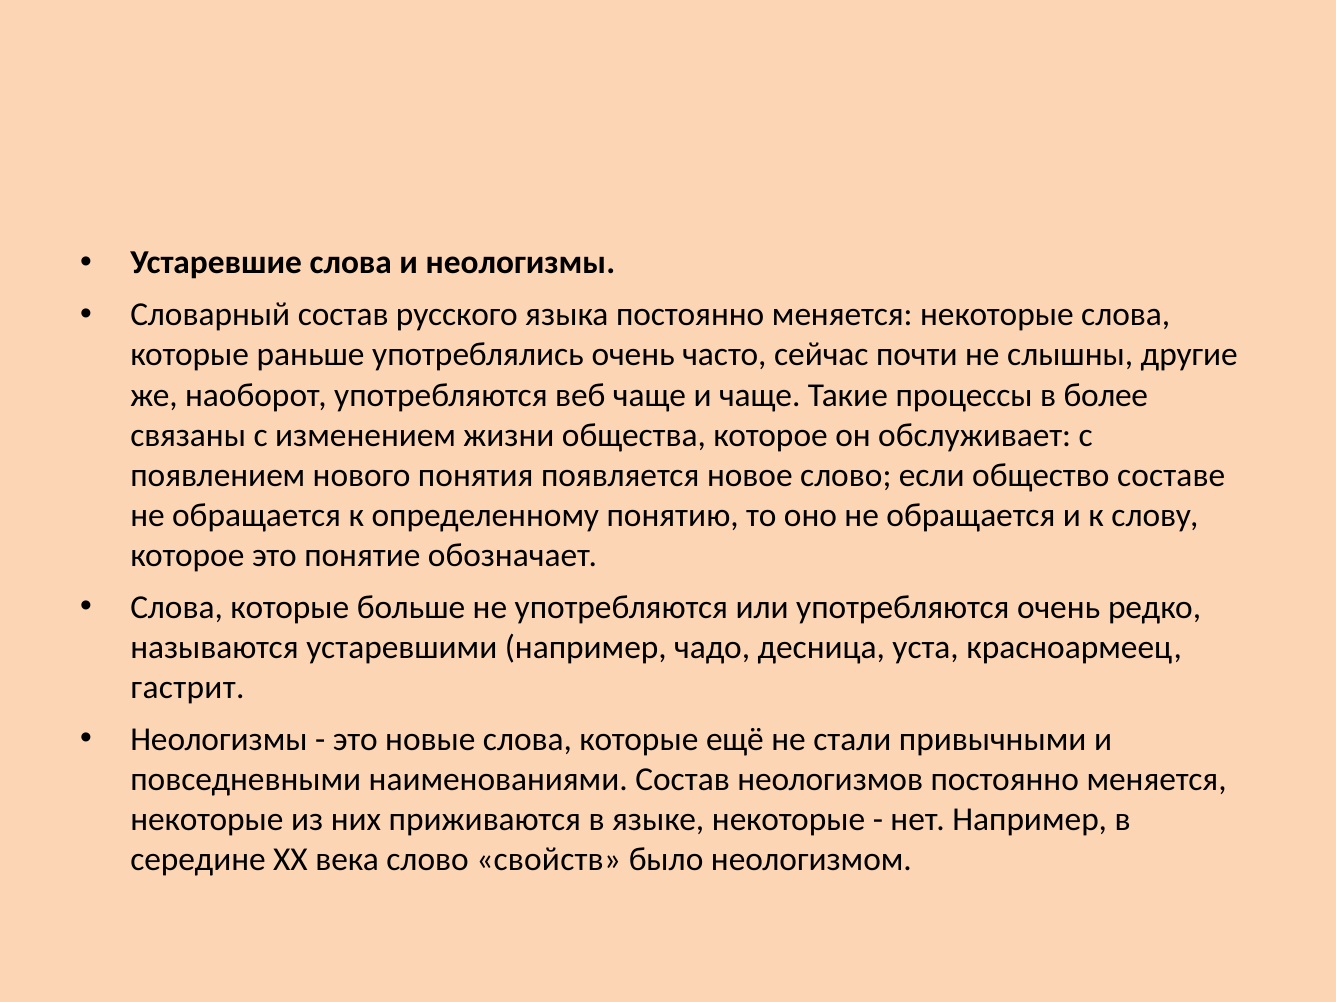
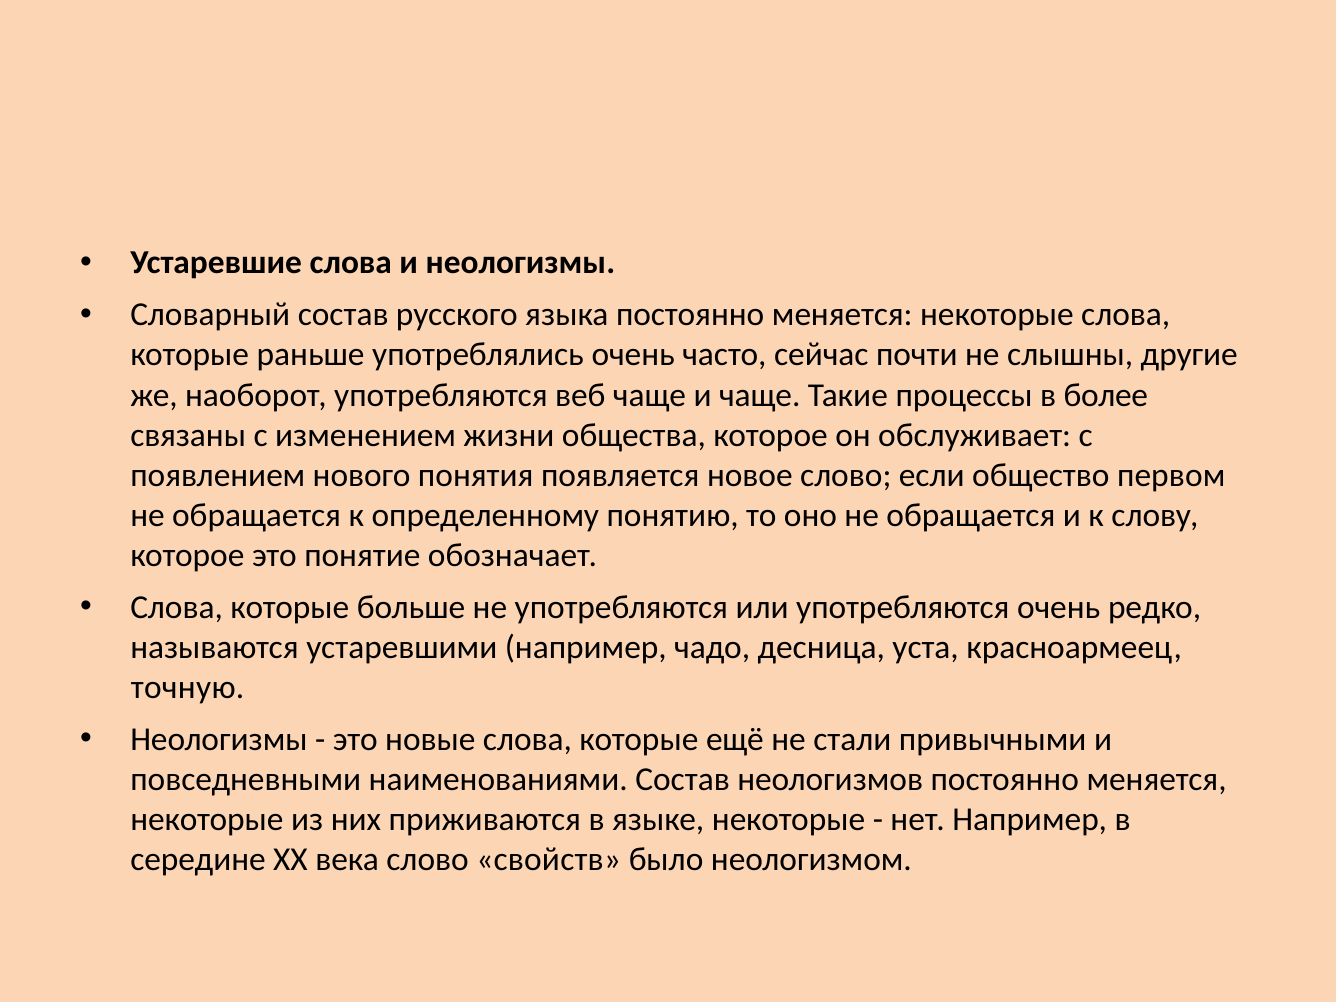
составе: составе -> первом
гастрит: гастрит -> точную
